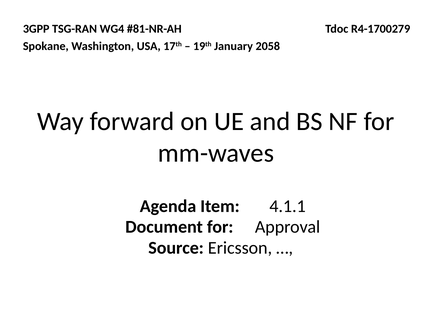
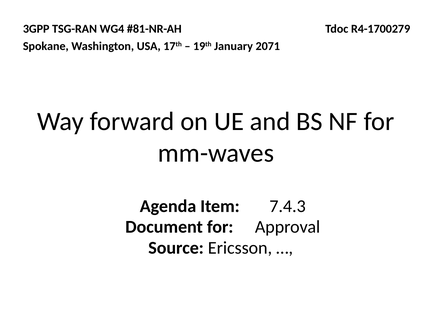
2058: 2058 -> 2071
4.1.1: 4.1.1 -> 7.4.3
